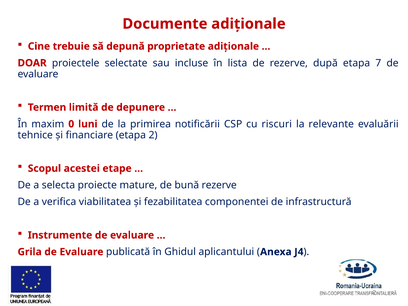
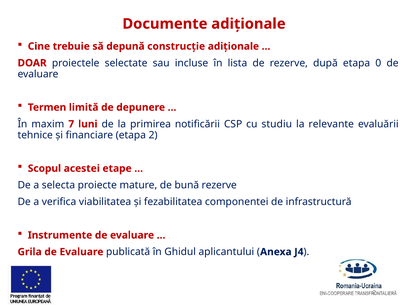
proprietate: proprietate -> construcție
7: 7 -> 0
0: 0 -> 7
riscuri: riscuri -> studiu
